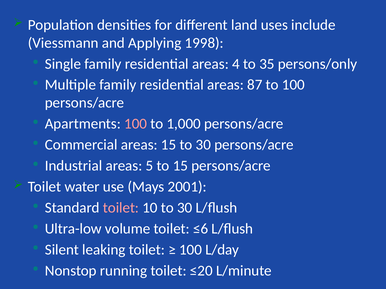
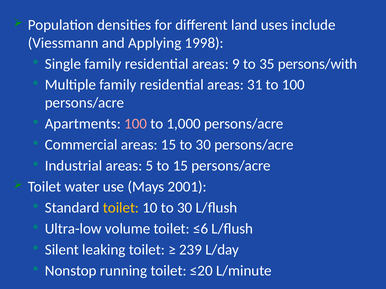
4: 4 -> 9
persons/only: persons/only -> persons/with
87: 87 -> 31
toilet at (121, 208) colour: pink -> yellow
100 at (191, 250): 100 -> 239
